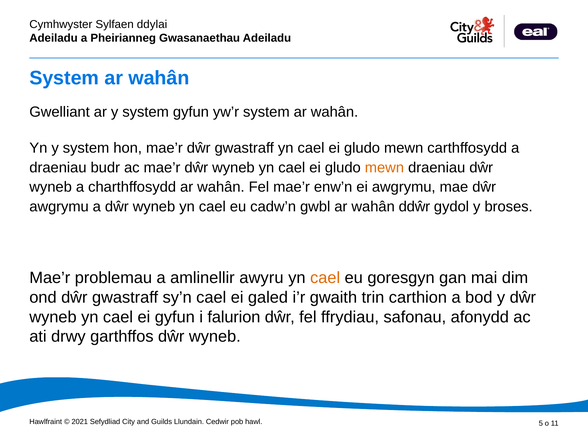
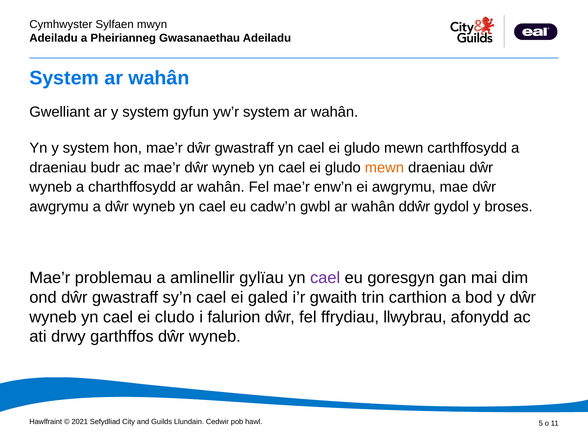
ddylai: ddylai -> mwyn
awyru: awyru -> gylïau
cael at (325, 278) colour: orange -> purple
ei gyfun: gyfun -> cludo
safonau: safonau -> llwybrau
